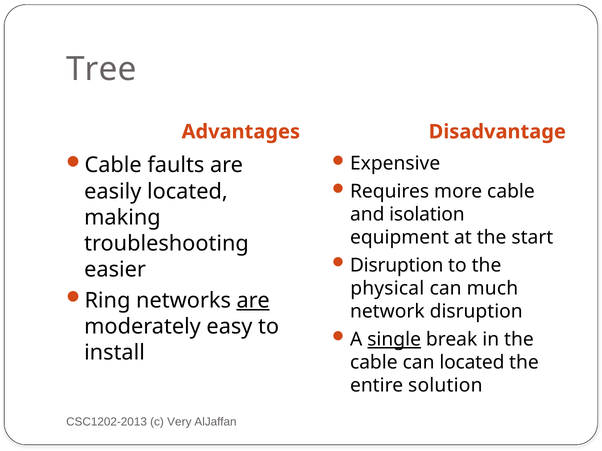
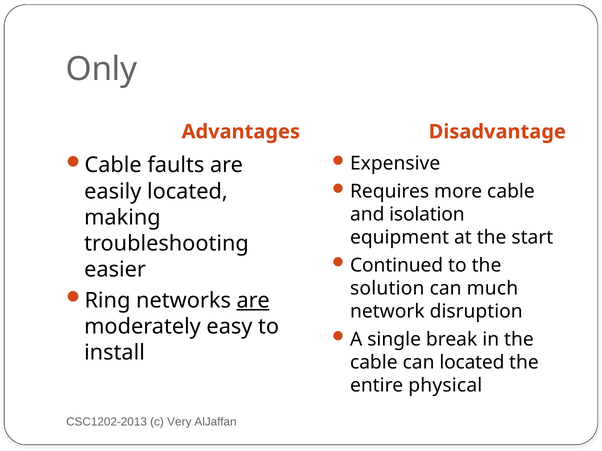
Tree: Tree -> Only
Disruption at (397, 266): Disruption -> Continued
physical: physical -> solution
single underline: present -> none
solution: solution -> physical
